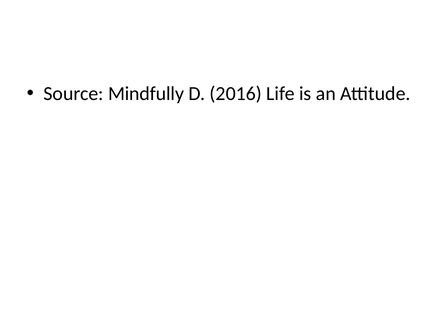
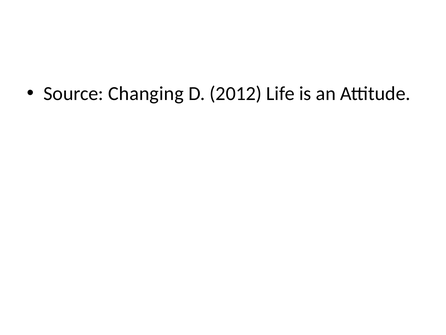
Mindfully: Mindfully -> Changing
2016: 2016 -> 2012
